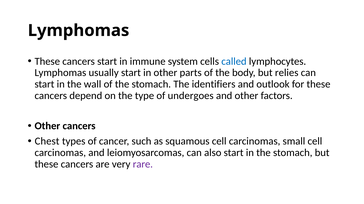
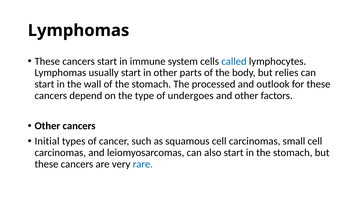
identifiers: identifiers -> processed
Chest: Chest -> Initial
rare colour: purple -> blue
